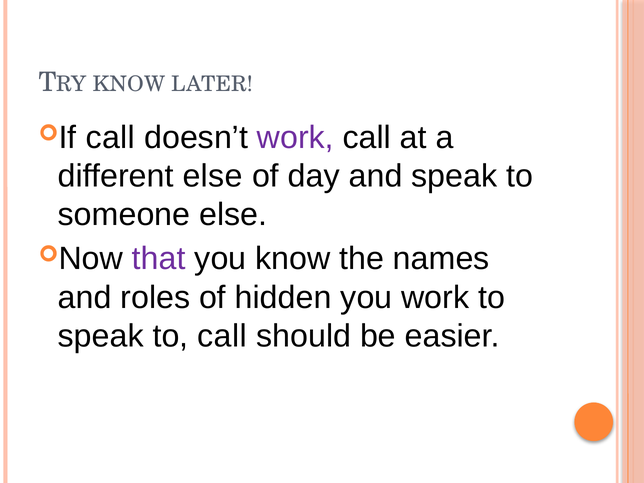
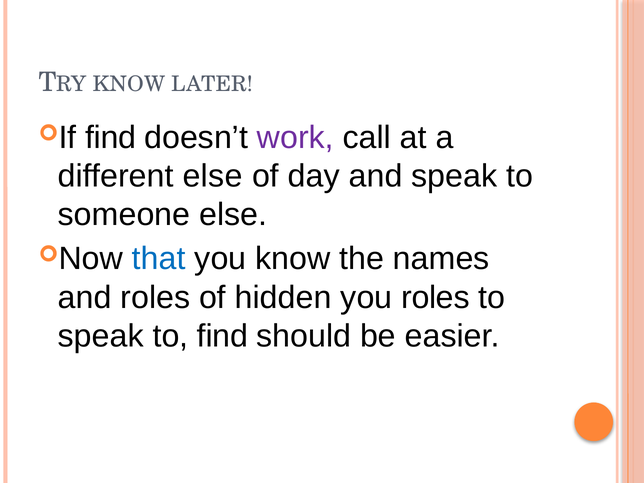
If call: call -> find
that colour: purple -> blue
you work: work -> roles
to call: call -> find
